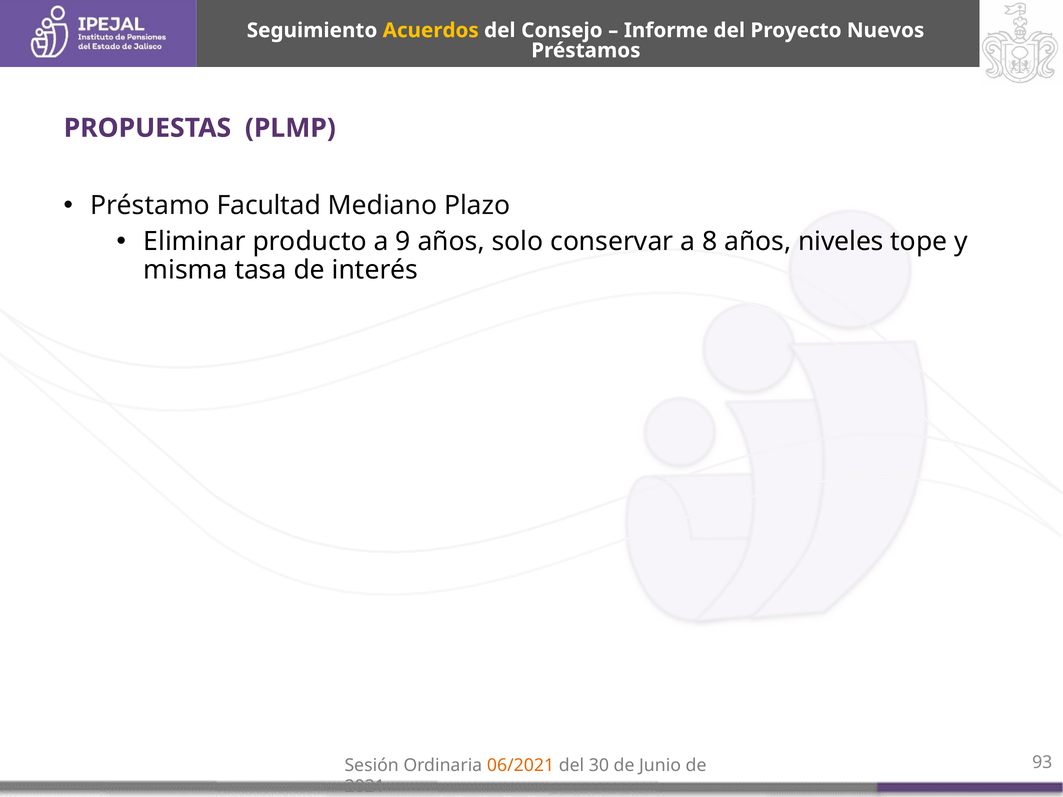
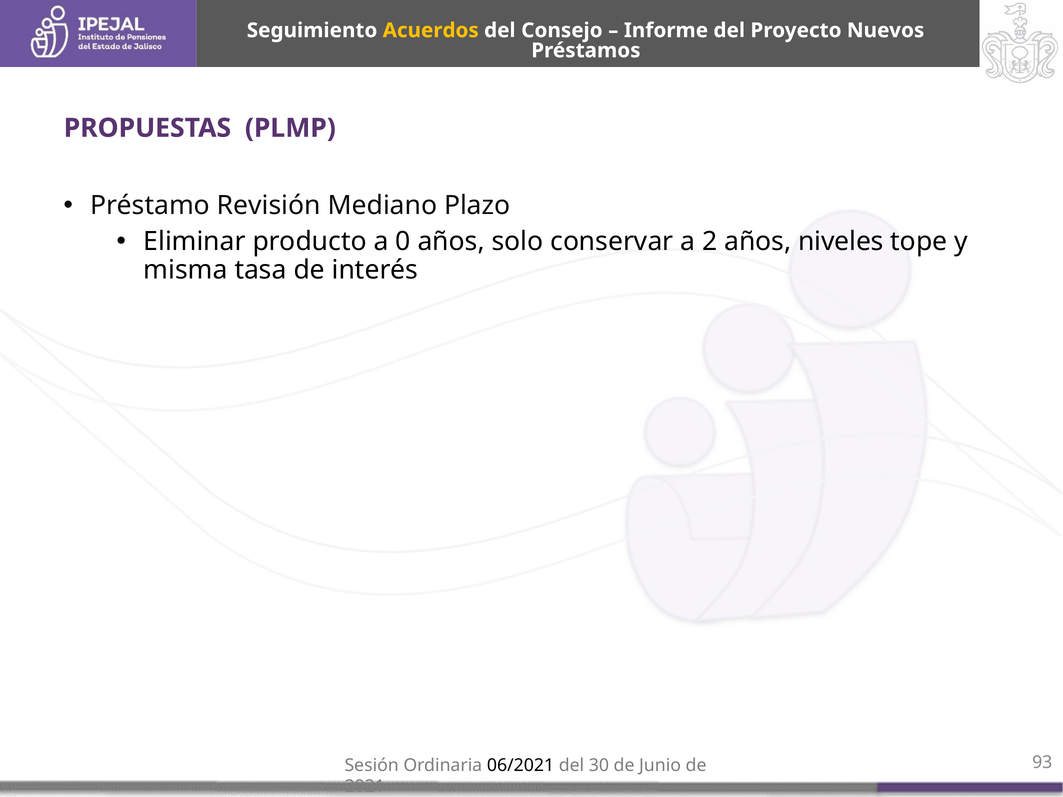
Facultad: Facultad -> Revisión
9: 9 -> 0
8: 8 -> 2
06/2021 colour: orange -> black
